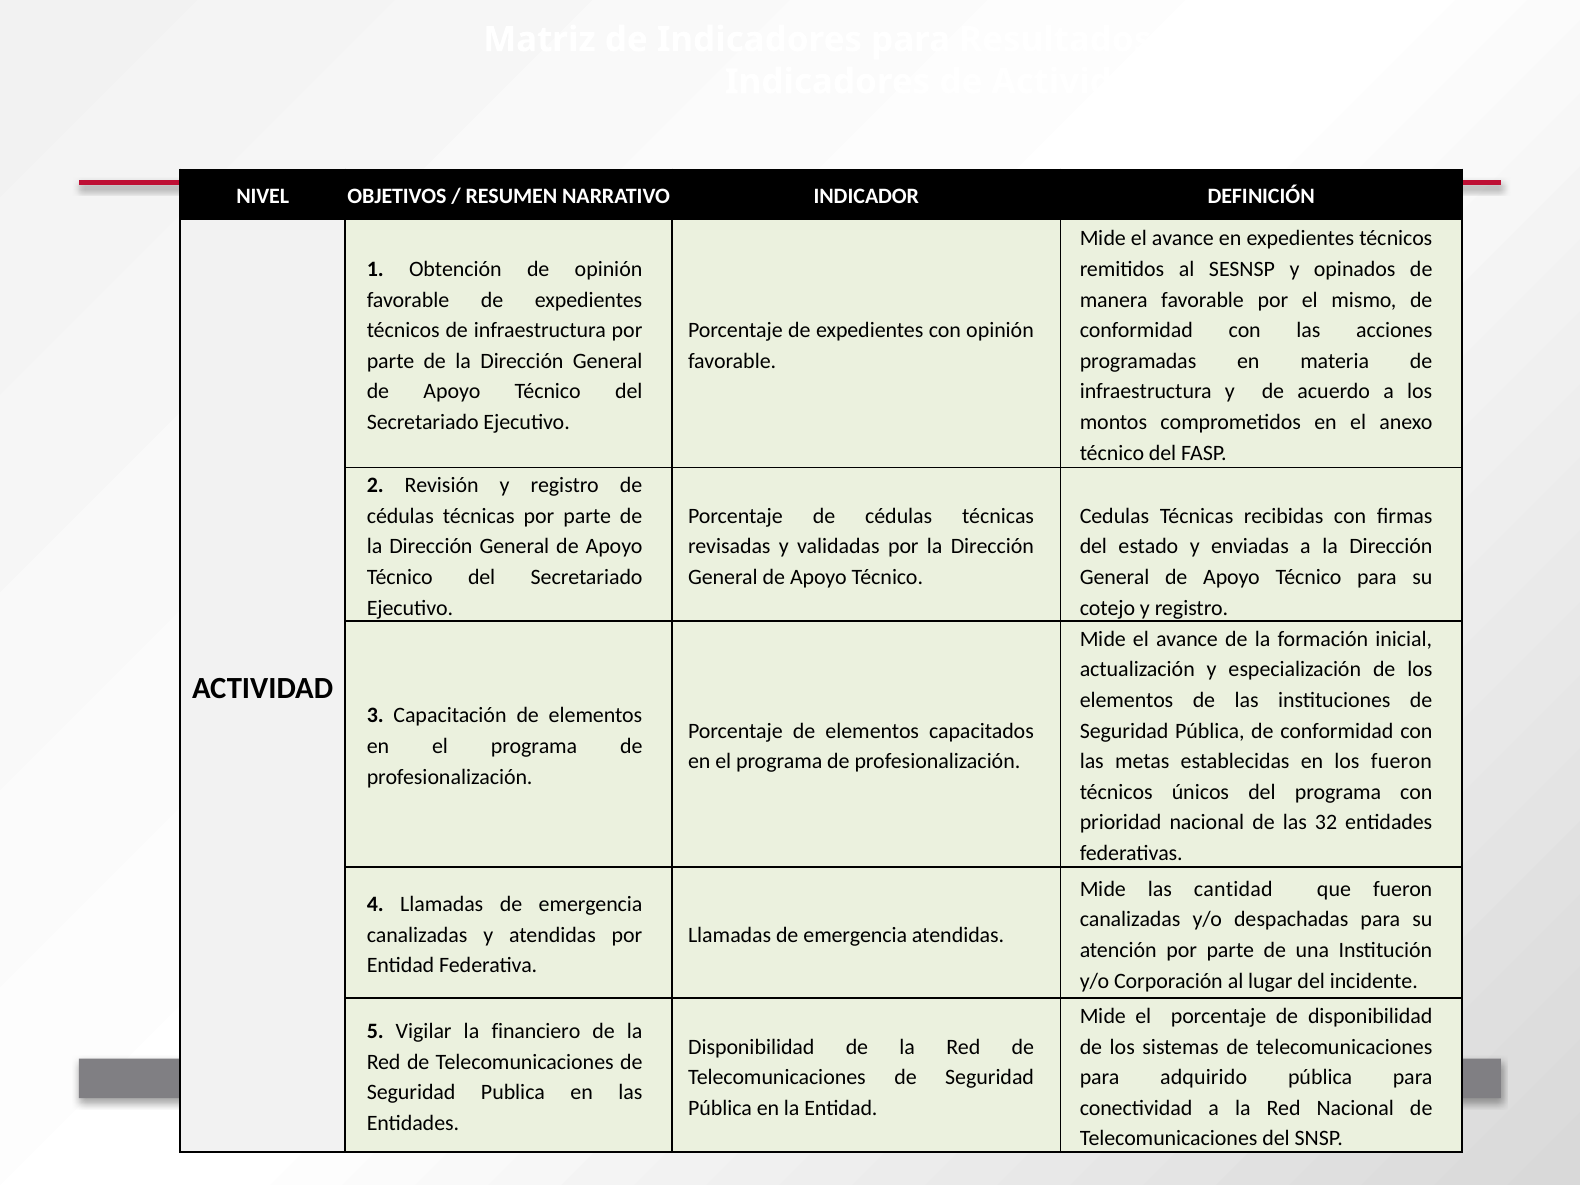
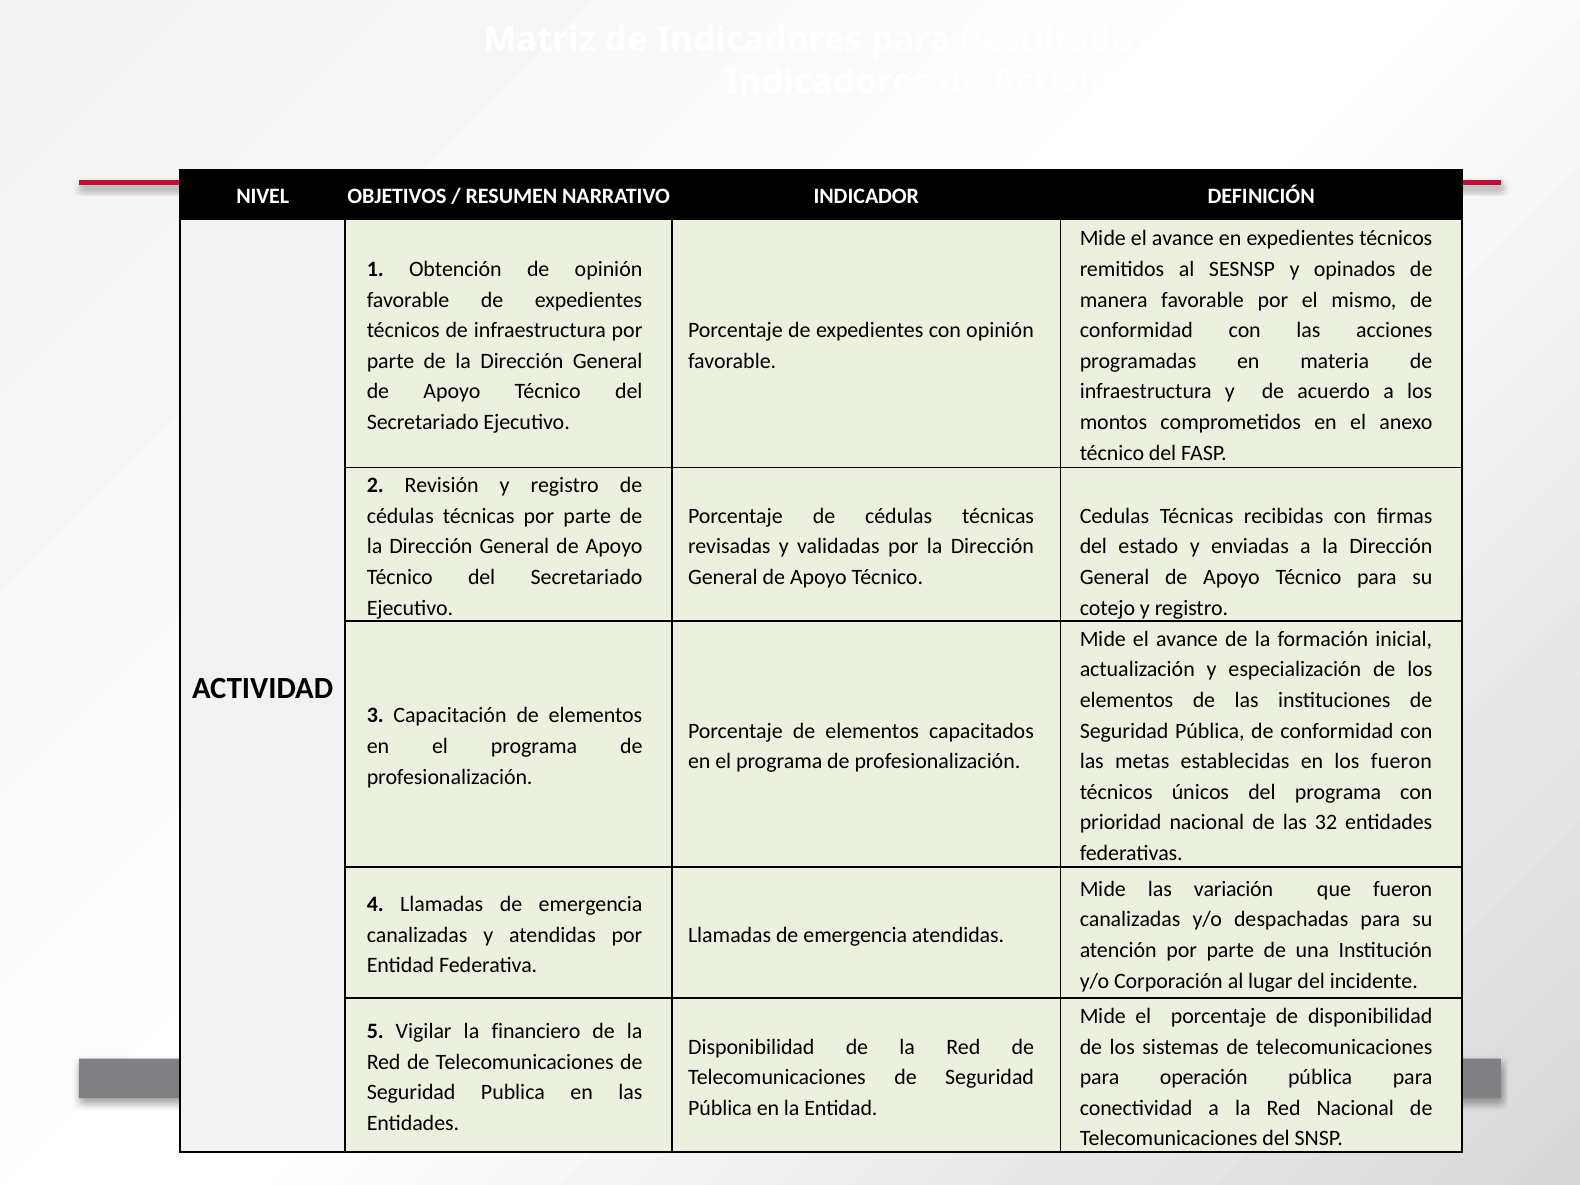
cantidad: cantidad -> variación
adquirido: adquirido -> operación
